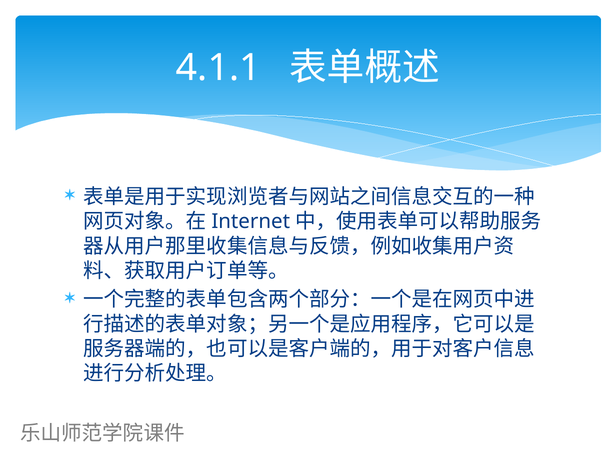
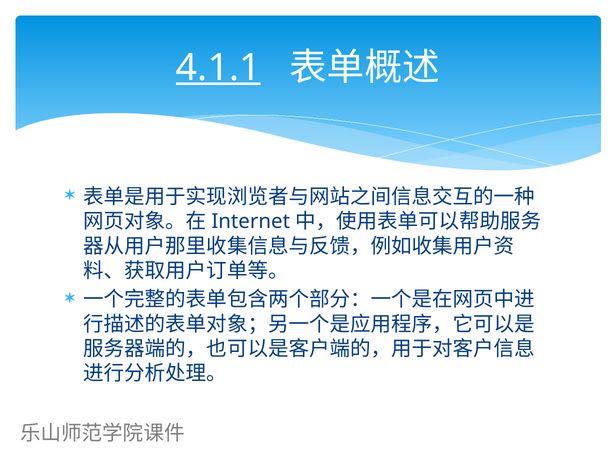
4.1.1 underline: none -> present
